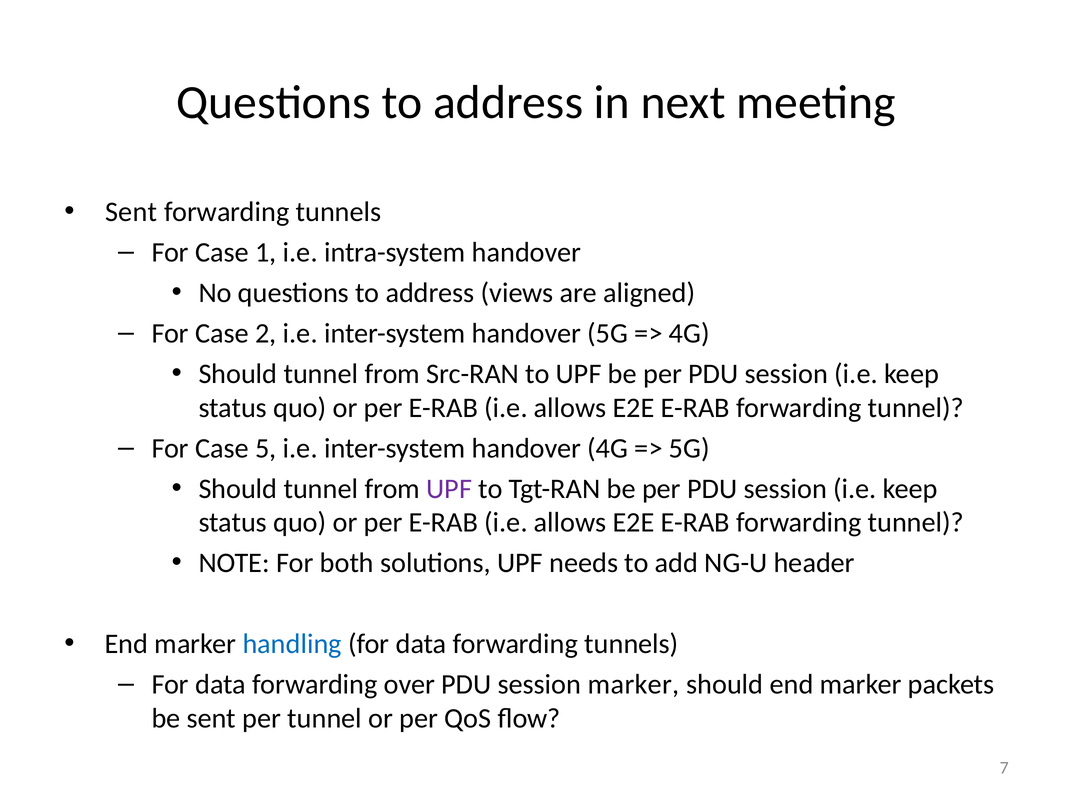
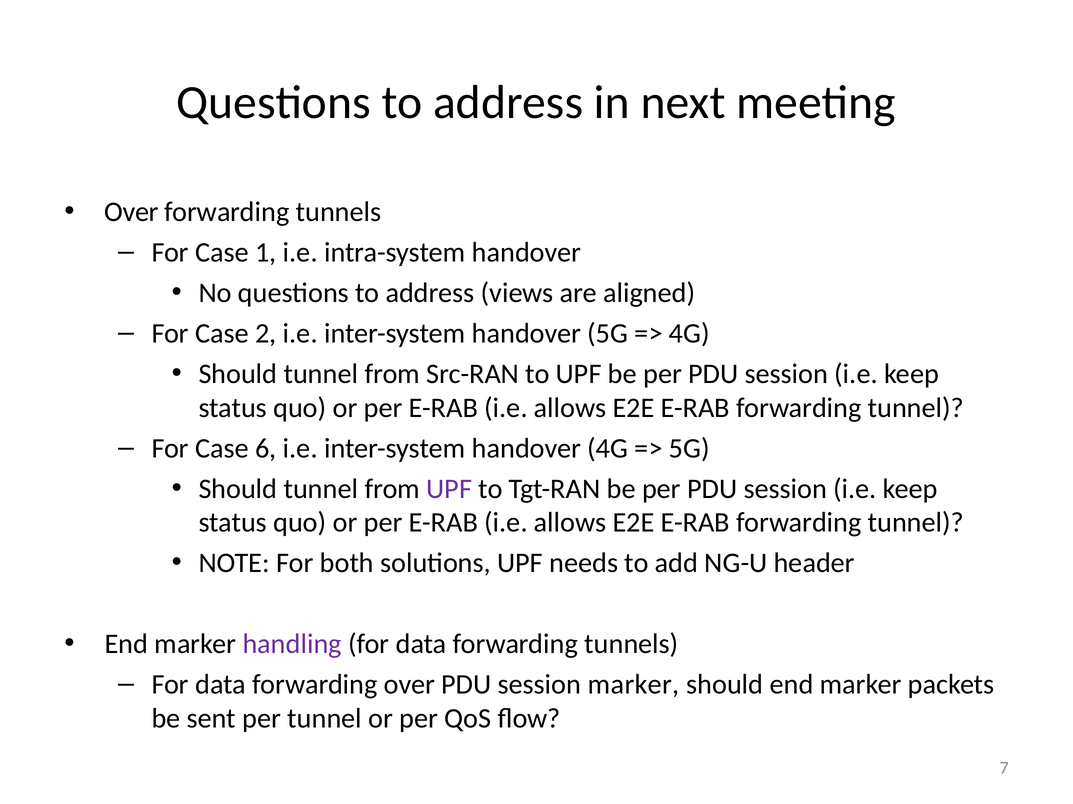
Sent at (131, 212): Sent -> Over
5: 5 -> 6
handling colour: blue -> purple
